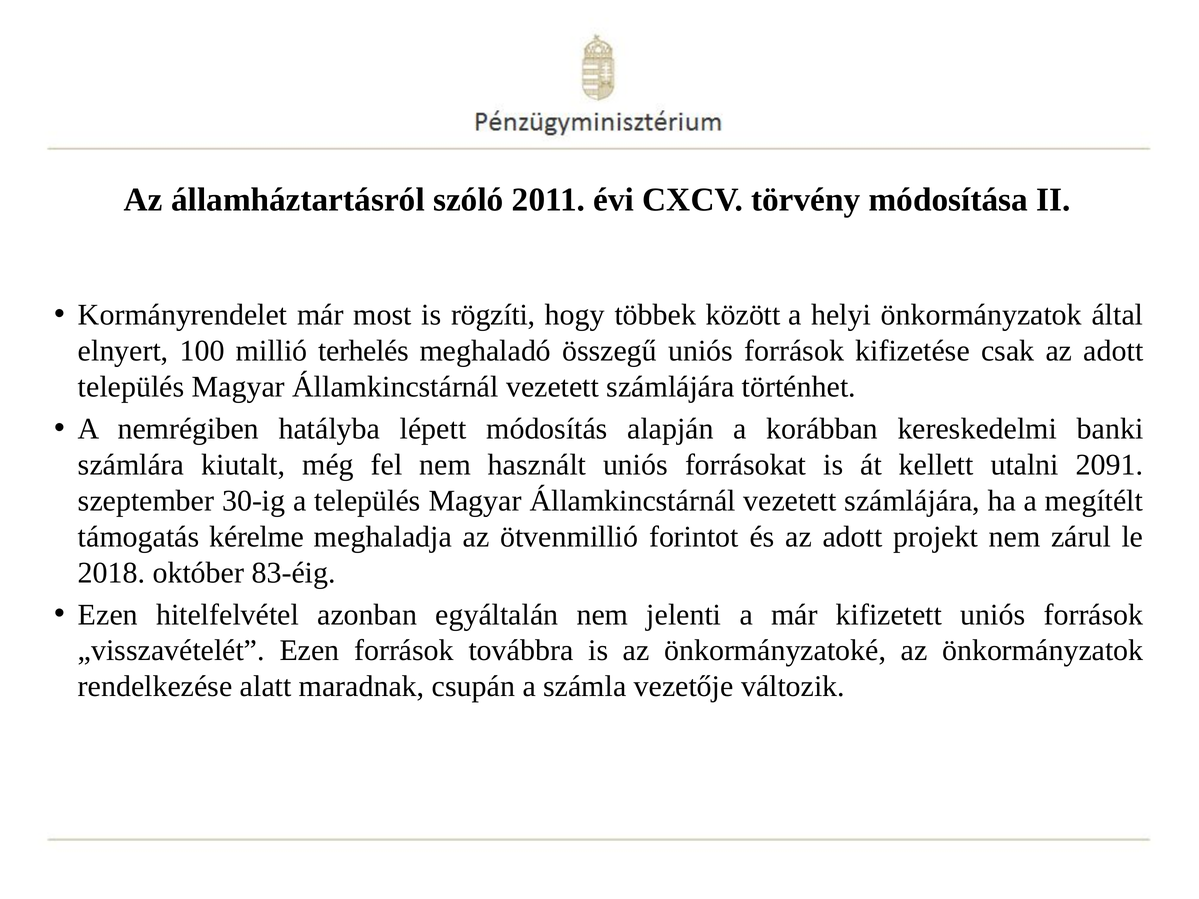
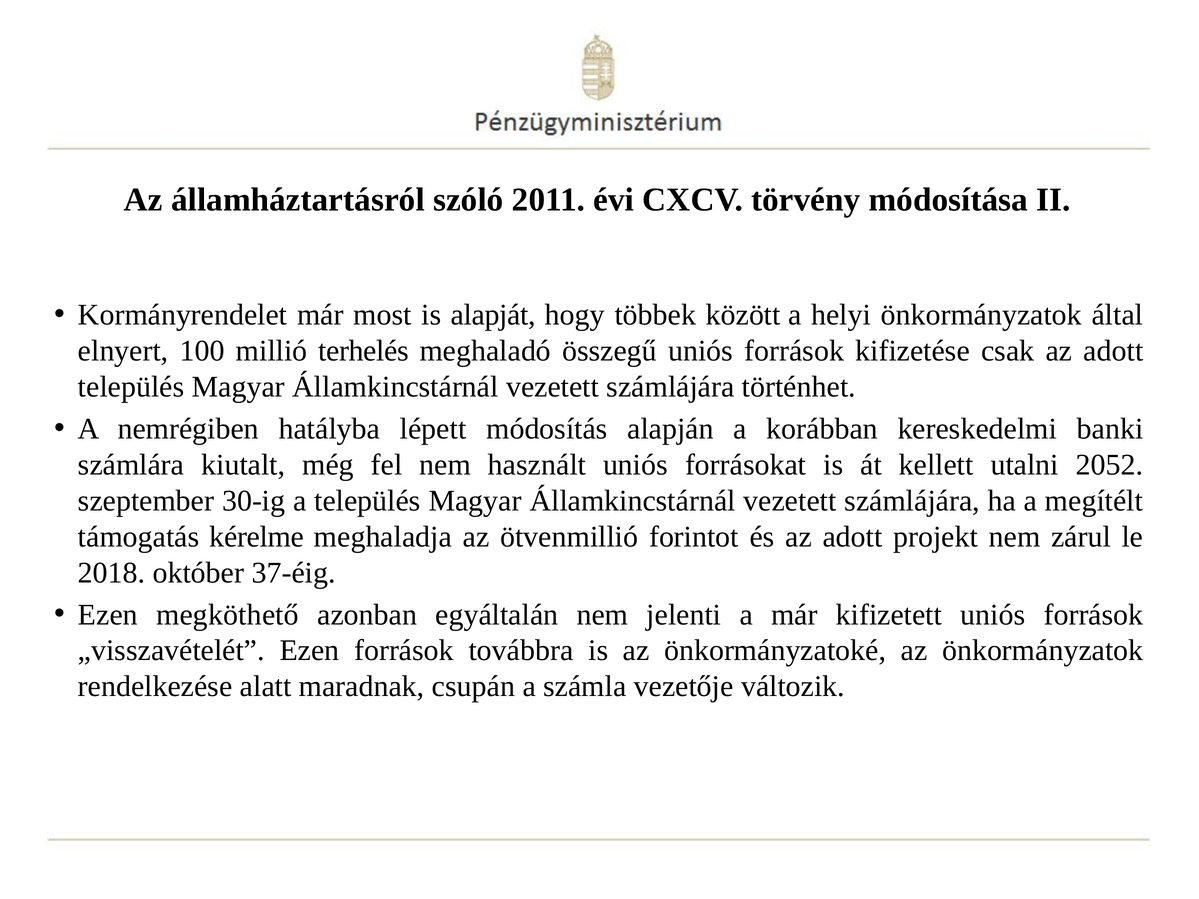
rögzíti: rögzíti -> alapját
2091: 2091 -> 2052
83-éig: 83-éig -> 37-éig
hitelfelvétel: hitelfelvétel -> megköthető
